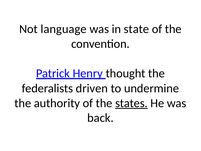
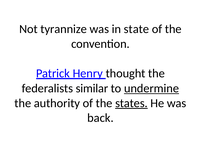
language: language -> tyrannize
driven: driven -> similar
undermine underline: none -> present
